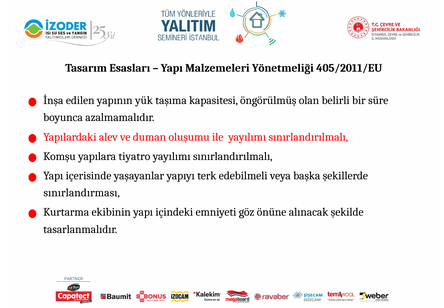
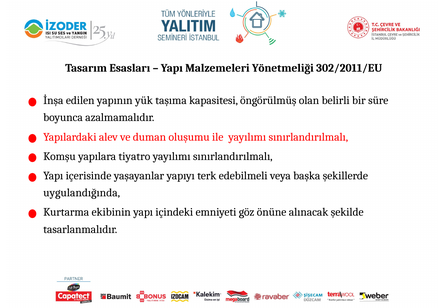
405/2011/EU: 405/2011/EU -> 302/2011/EU
sınırlandırması: sınırlandırması -> uygulandığında
